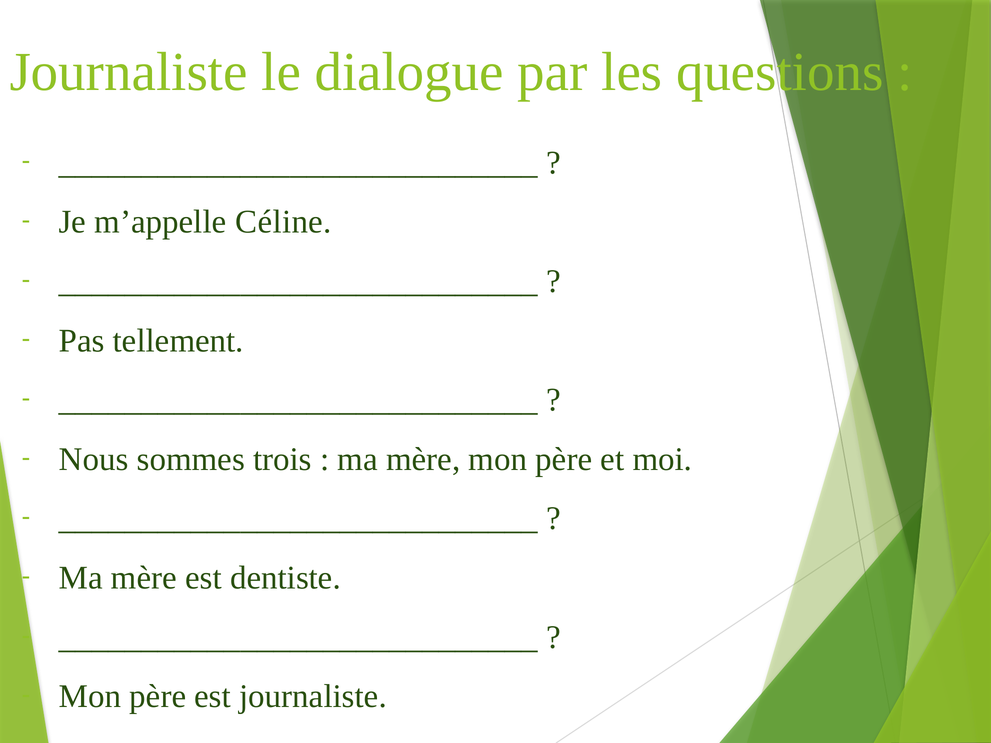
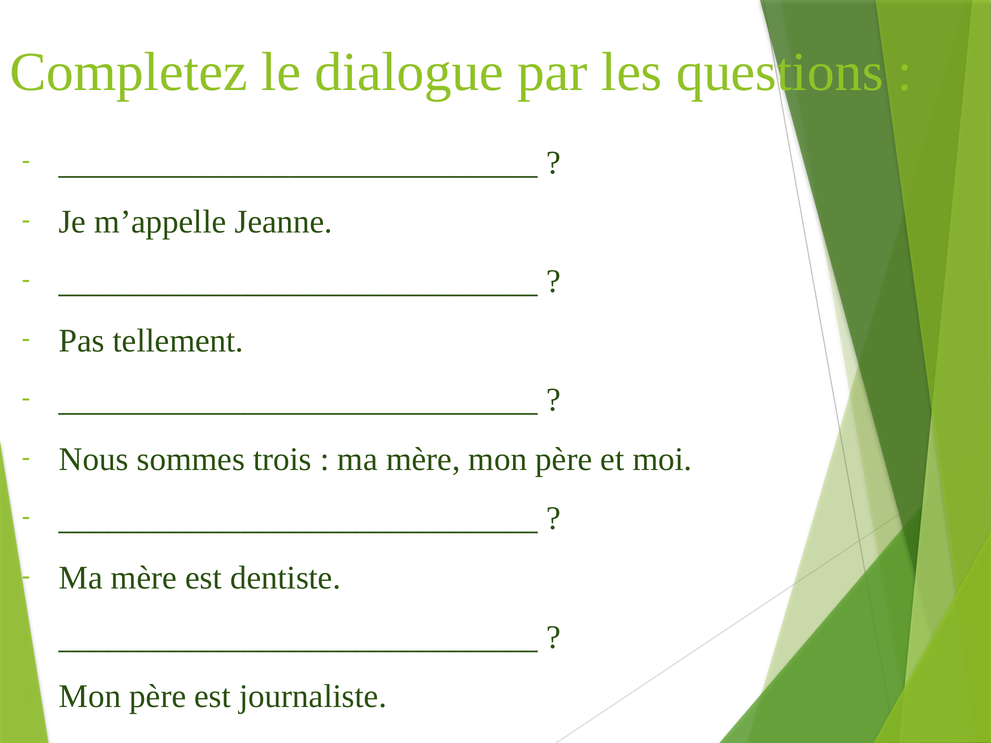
Journaliste at (129, 72): Journaliste -> Completez
Céline: Céline -> Jeanne
